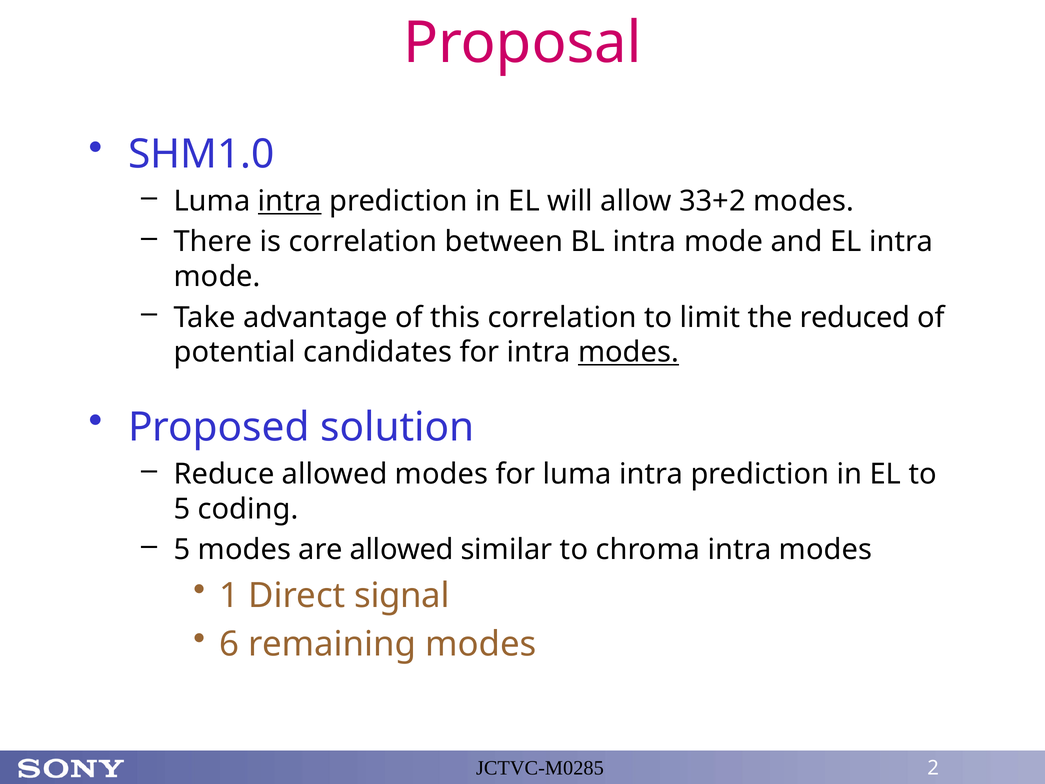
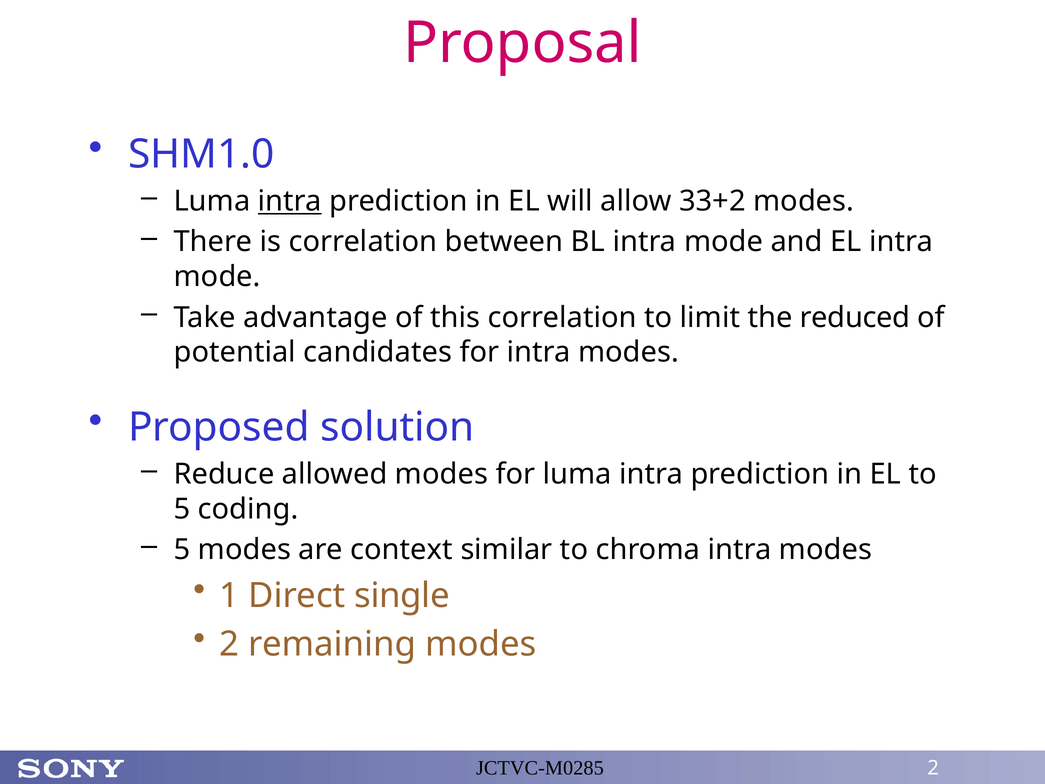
modes at (628, 352) underline: present -> none
are allowed: allowed -> context
signal: signal -> single
6 at (229, 644): 6 -> 2
